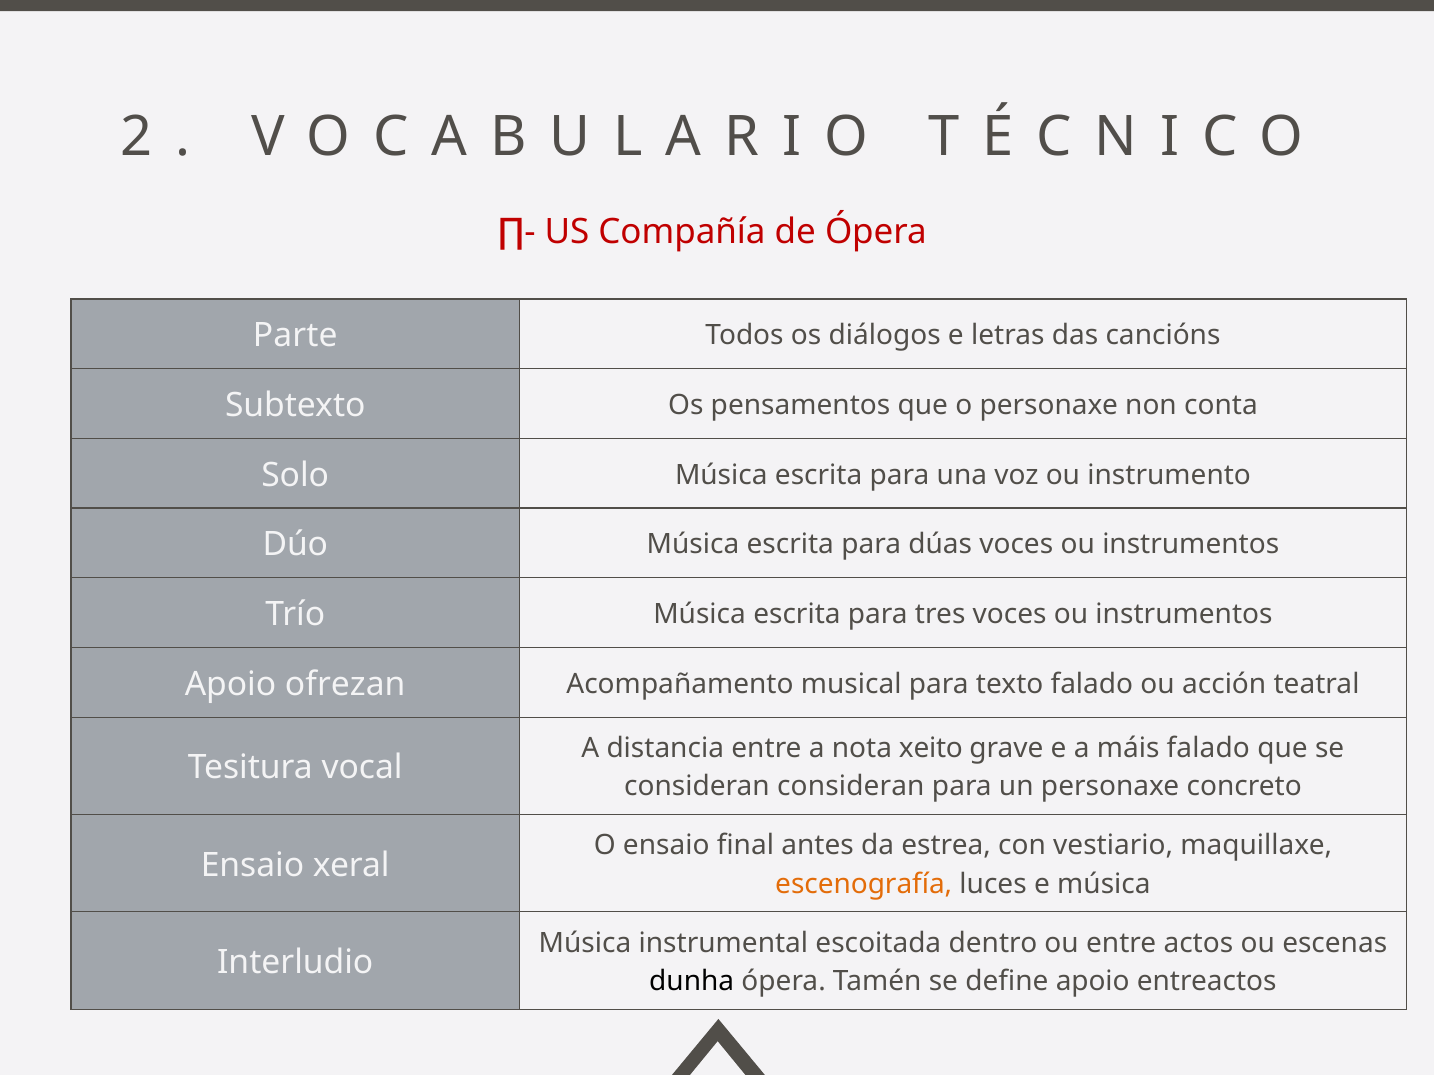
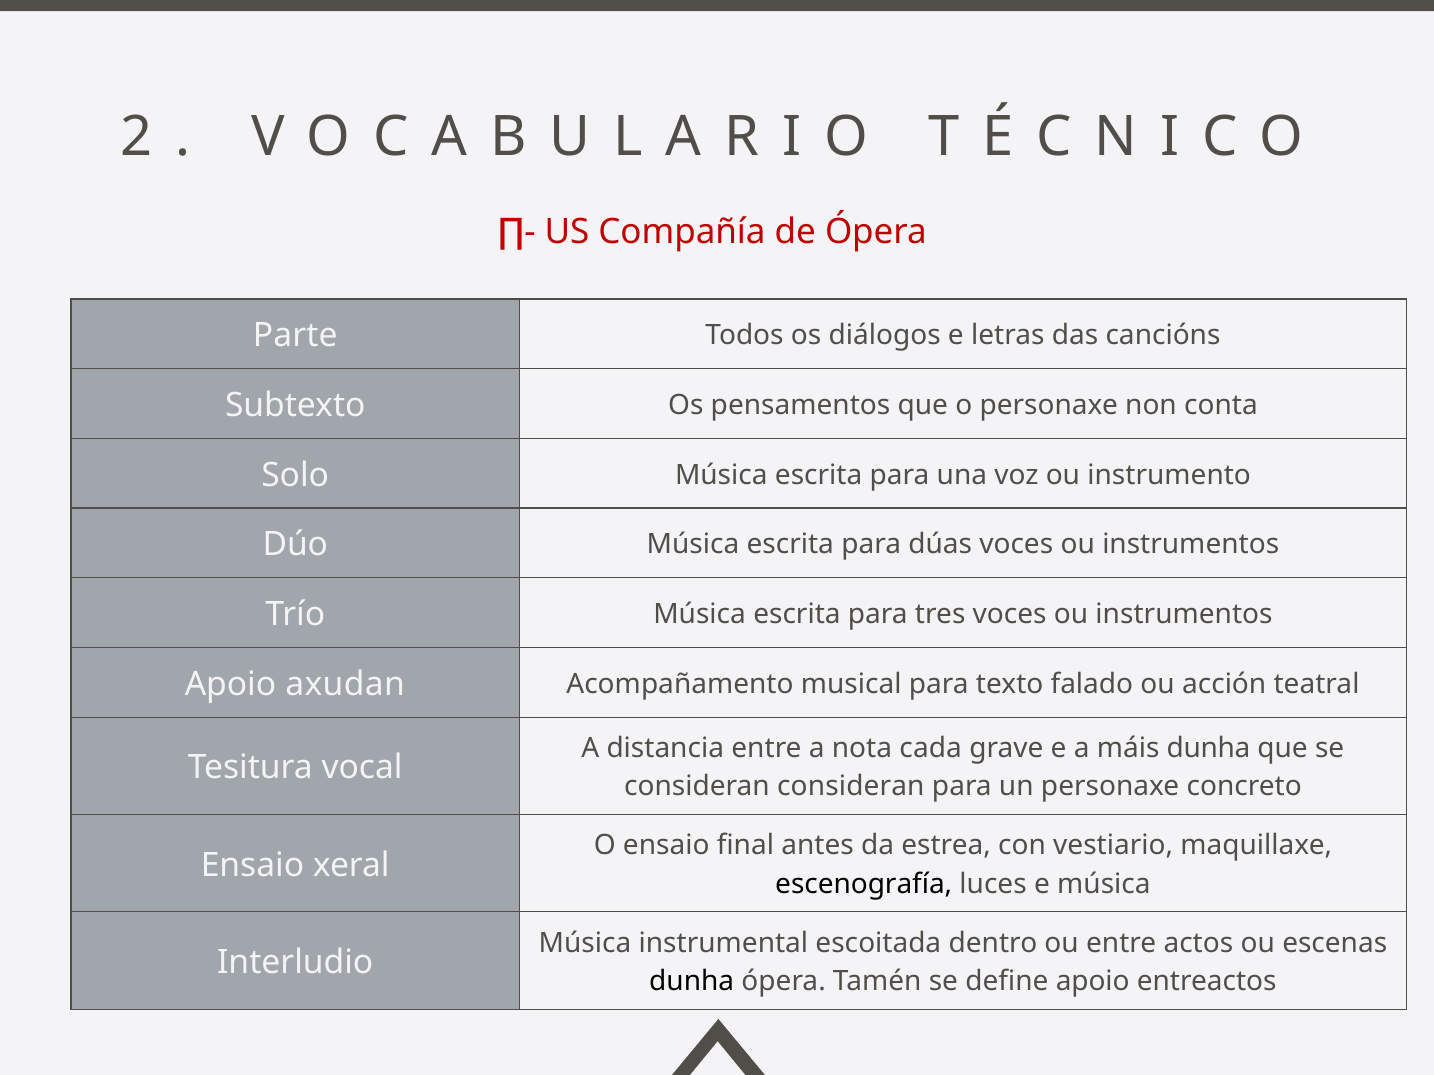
ofrezan: ofrezan -> axudan
xeito: xeito -> cada
máis falado: falado -> dunha
escenografía colour: orange -> black
